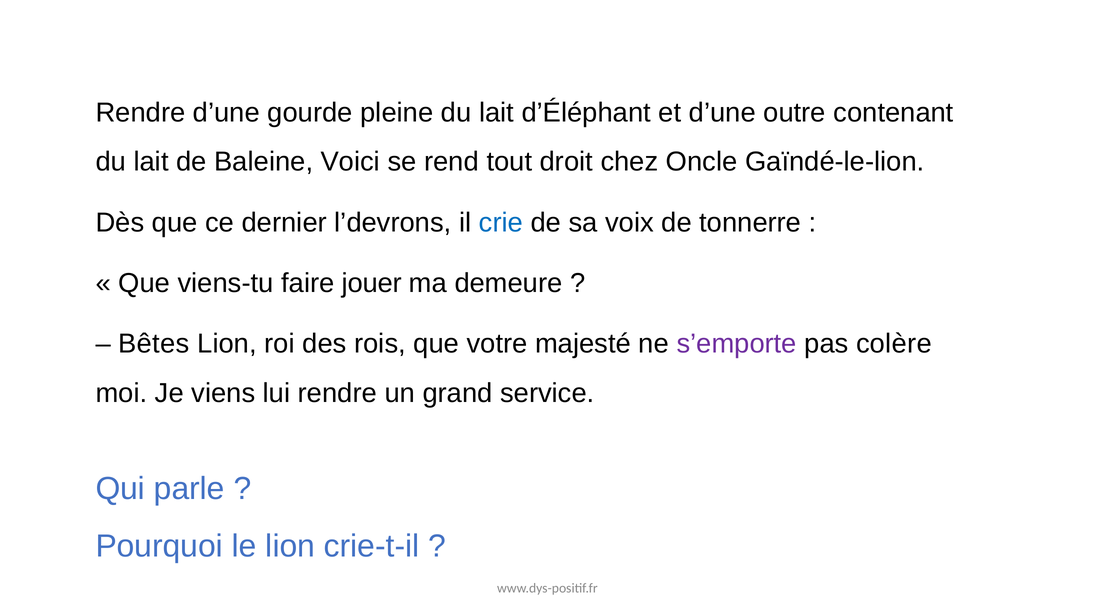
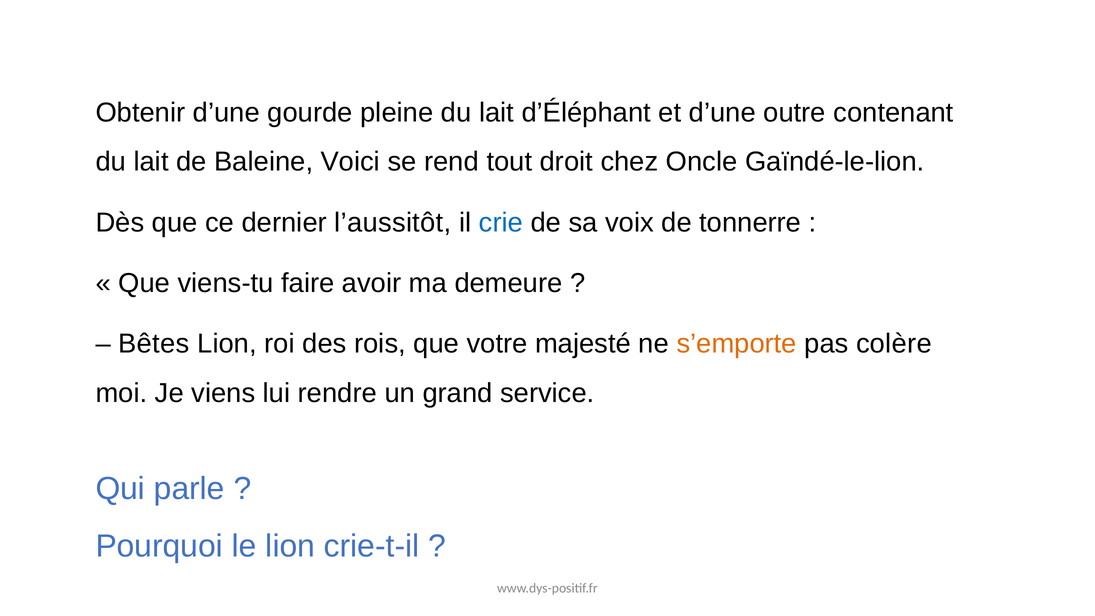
Rendre at (140, 113): Rendre -> Obtenir
l’devrons: l’devrons -> l’aussitôt
jouer: jouer -> avoir
s’emporte colour: purple -> orange
